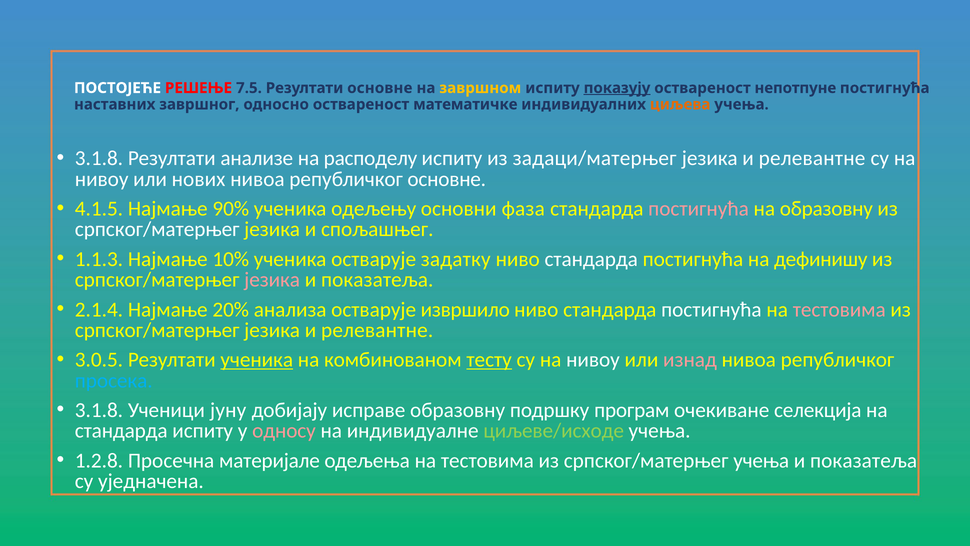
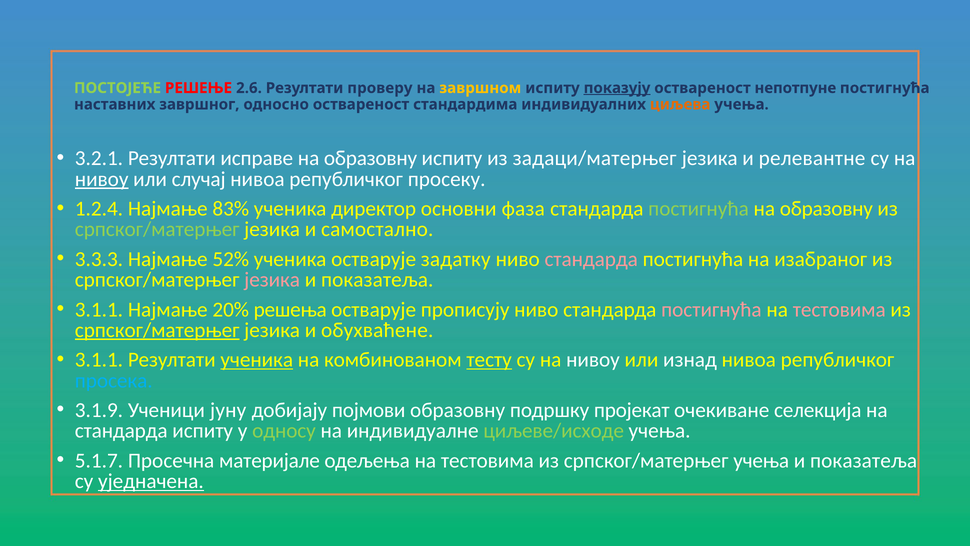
ПОСТОЈЕЋЕ colour: white -> light green
7.5: 7.5 -> 2.6
Резултати основне: основне -> проверу
математичке: математичке -> стандардима
3.1.8 at (99, 158): 3.1.8 -> 3.2.1
анализе: анализе -> исправе
расподелу at (371, 158): расподелу -> образовну
нивоу at (102, 179) underline: none -> present
нових: нових -> случај
републичког основне: основне -> просеку
4.1.5: 4.1.5 -> 1.2.4
90%: 90% -> 83%
одељењу: одељењу -> директор
постигнућа at (699, 209) colour: pink -> light green
српског/матерњег at (157, 229) colour: white -> light green
спољашњег: спољашњег -> самостално
1.1.3: 1.1.3 -> 3.3.3
10%: 10% -> 52%
стандарда at (591, 259) colour: white -> pink
дефинишу: дефинишу -> изабраног
2.1.4 at (99, 309): 2.1.4 -> 3.1.1
анализа: анализа -> решења
извршило: извршило -> прописују
постигнућа at (711, 309) colour: white -> pink
српског/матерњег at (157, 330) underline: none -> present
релевантне at (377, 330): релевантне -> обухваћене
3.0.5 at (99, 360): 3.0.5 -> 3.1.1
изнад colour: pink -> white
3.1.8 at (99, 410): 3.1.8 -> 3.1.9
исправе: исправе -> појмови
програм: програм -> пројекат
односу colour: pink -> light green
1.2.8: 1.2.8 -> 5.1.7
уједначена underline: none -> present
